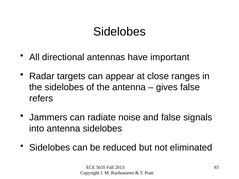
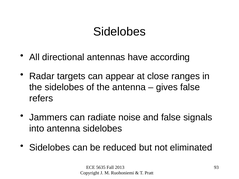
important: important -> according
